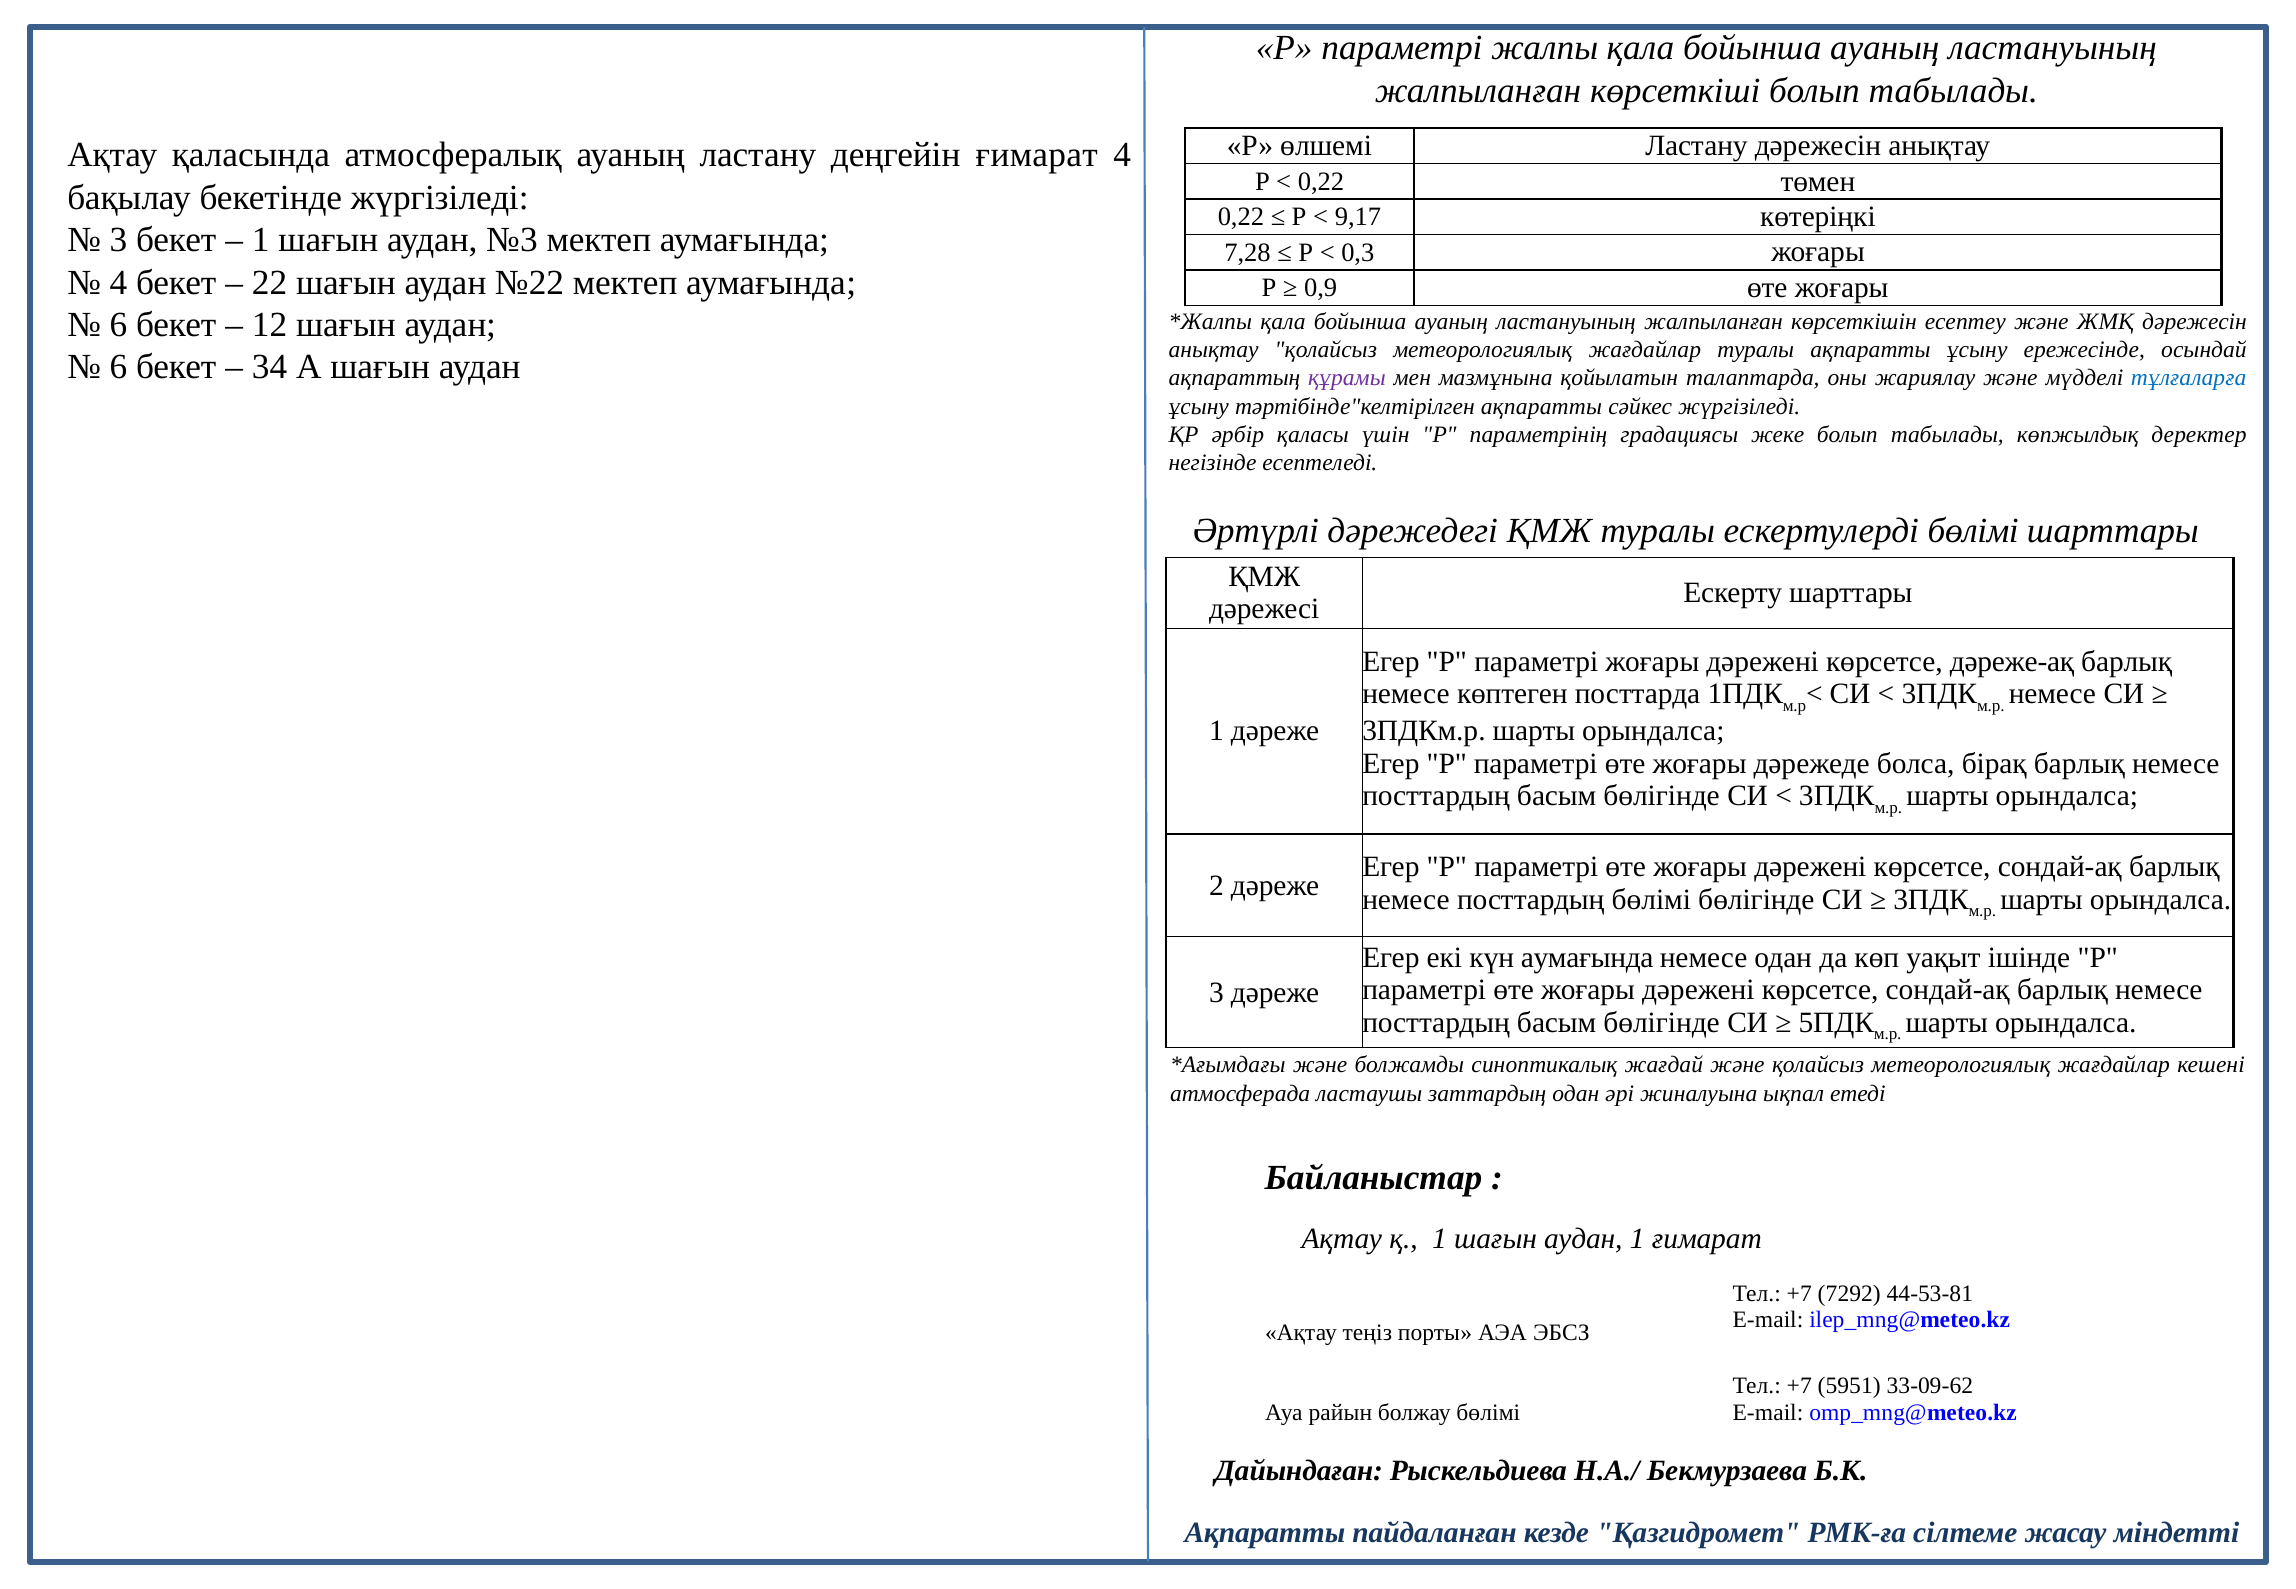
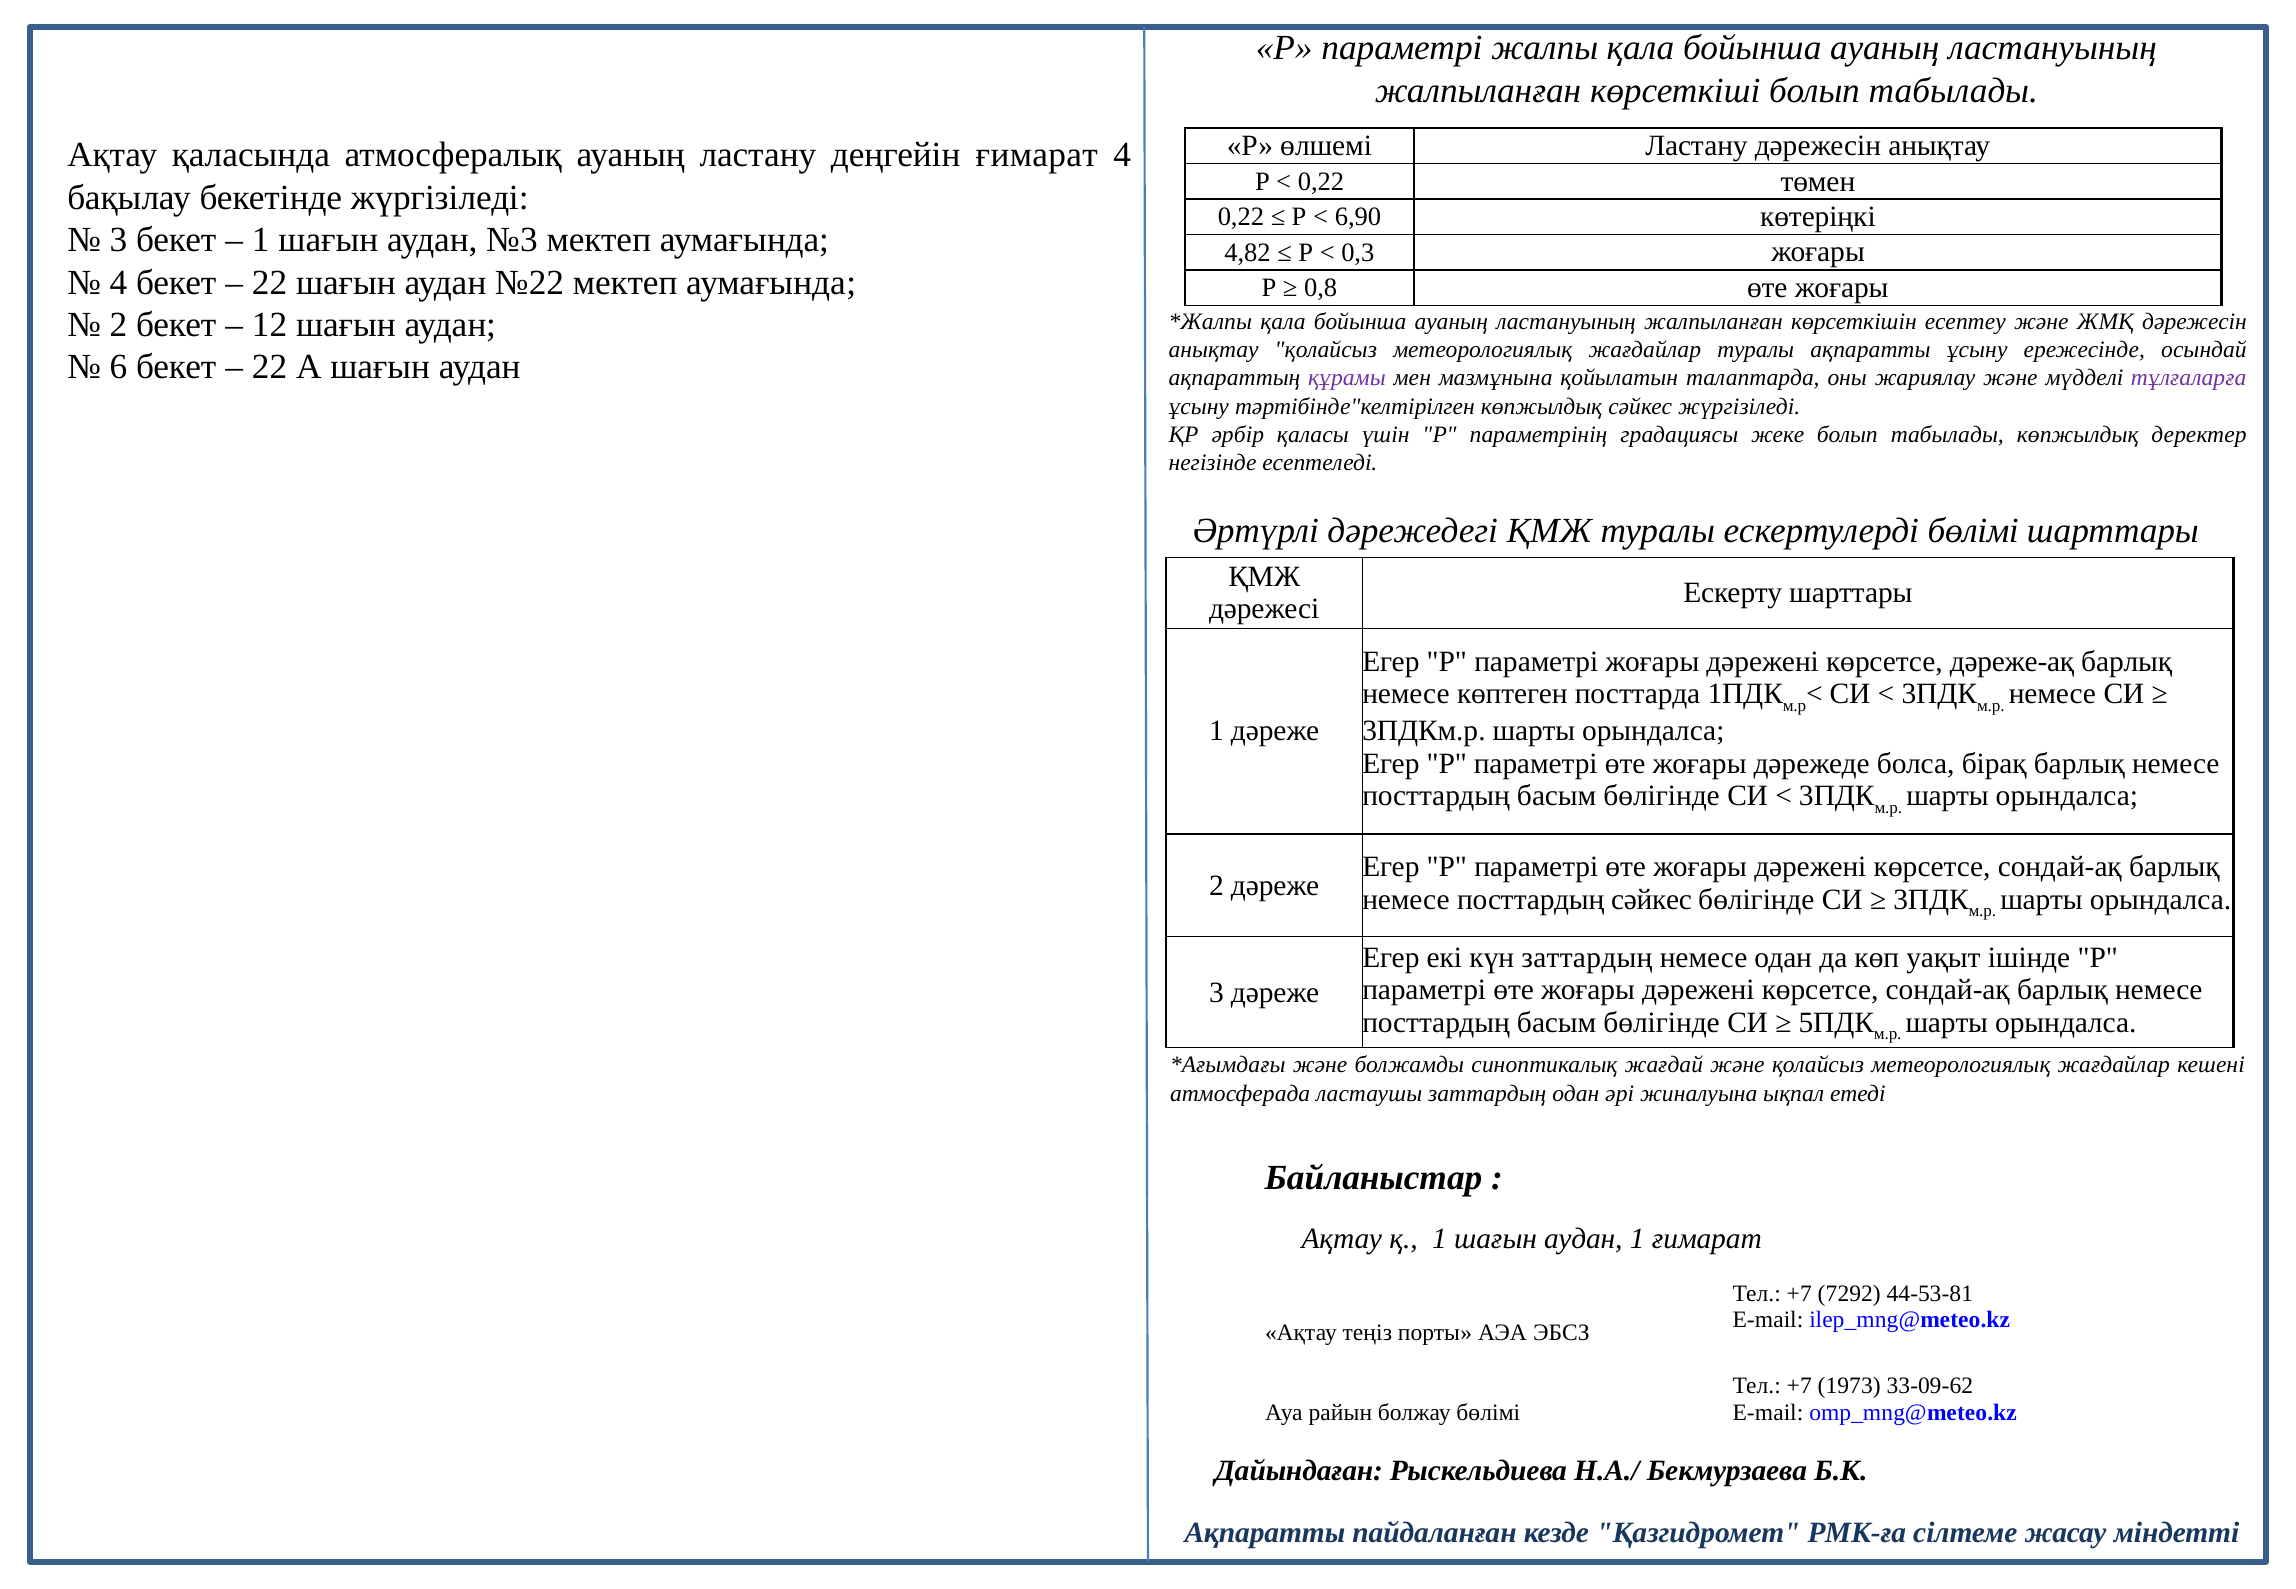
9,17: 9,17 -> 6,90
7,28: 7,28 -> 4,82
0,9: 0,9 -> 0,8
6 at (118, 325): 6 -> 2
34 at (270, 367): 34 -> 22
тұлғаларға colour: blue -> purple
тәртібінде"келтірілген ақпаратты: ақпаратты -> көпжылдық
посттардың бөлімі: бөлімі -> сәйкес
күн аумағында: аумағында -> заттардың
5951: 5951 -> 1973
